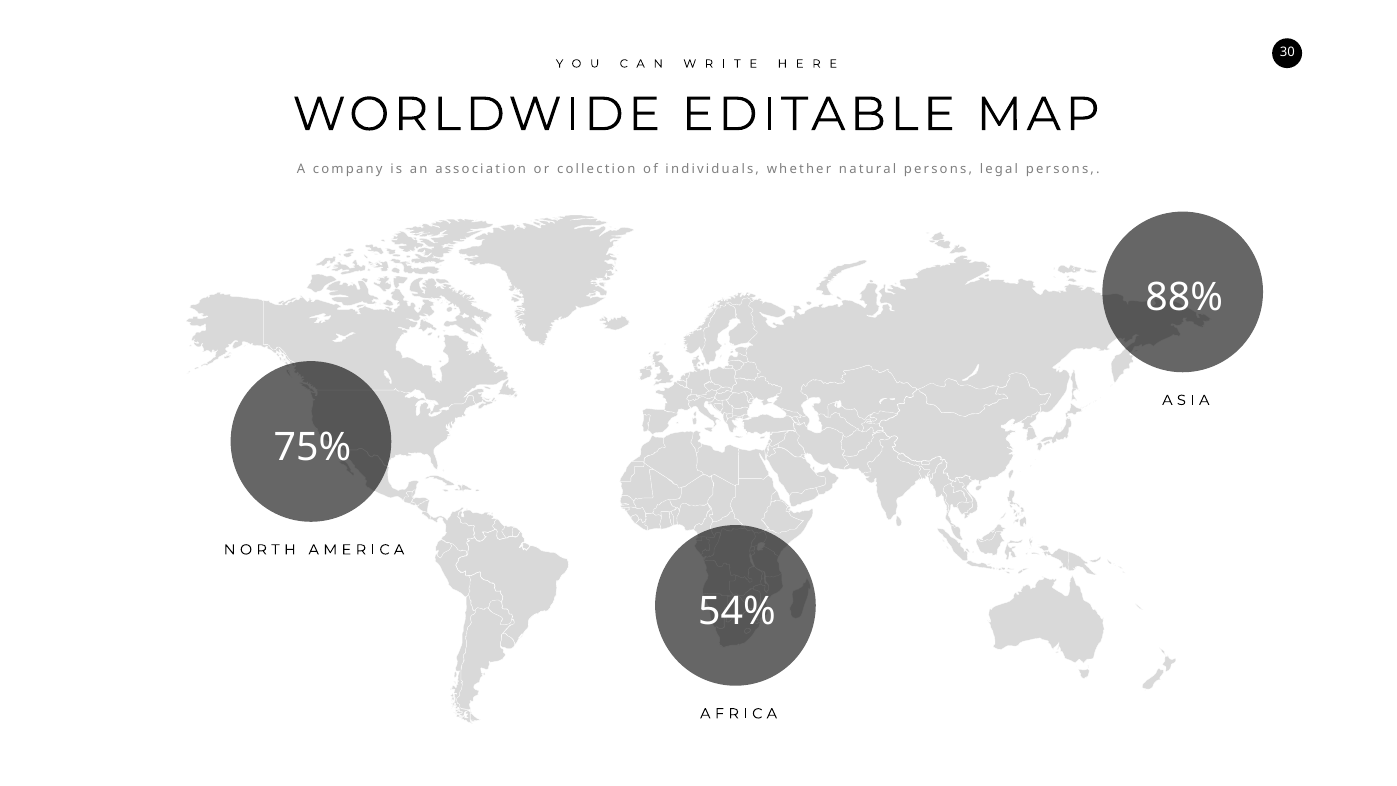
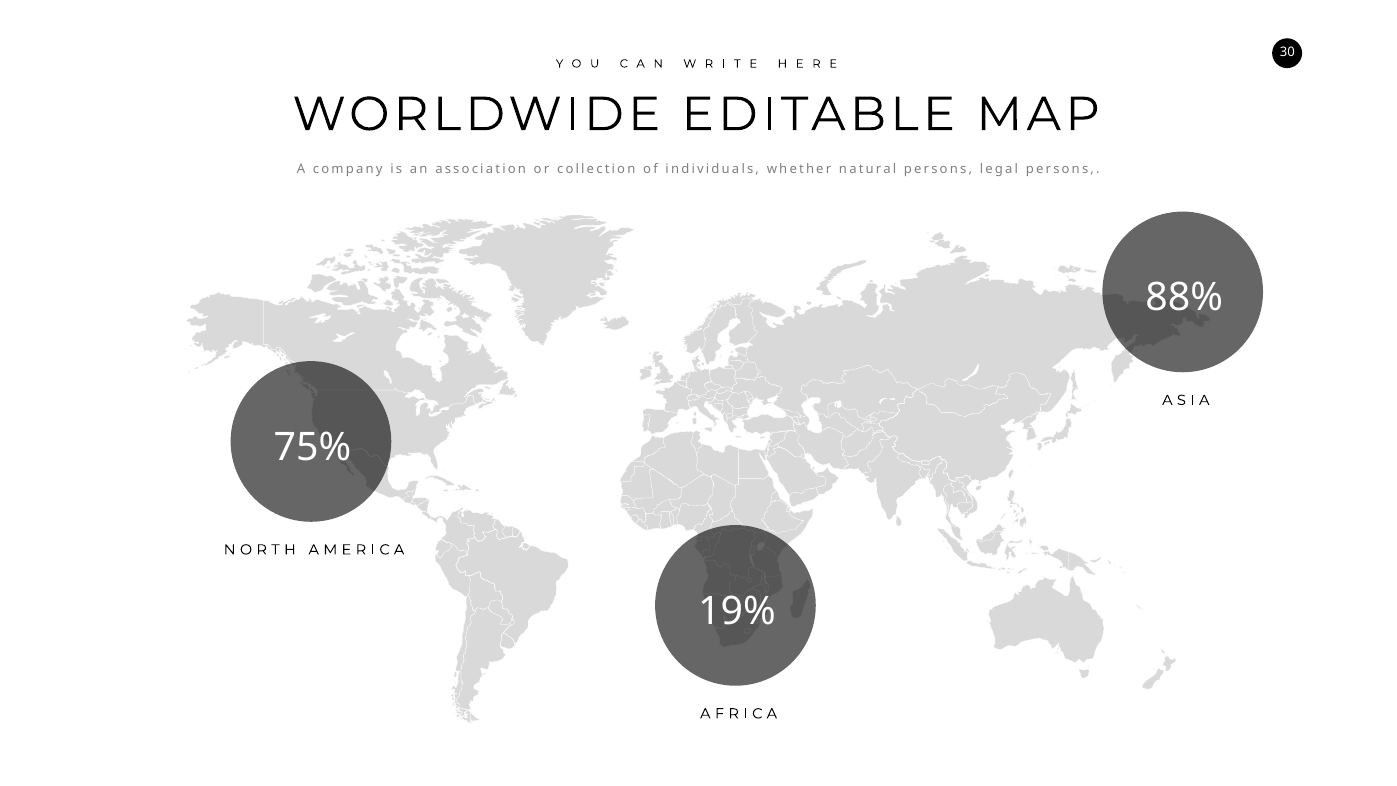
54%: 54% -> 19%
